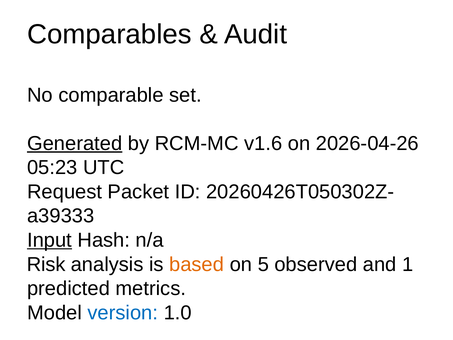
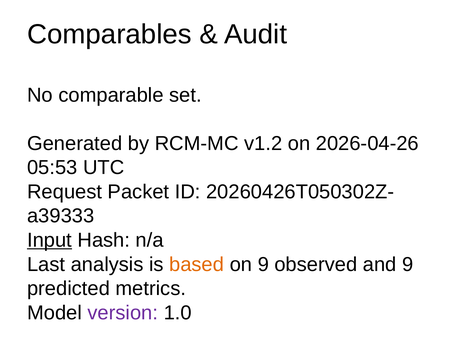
Generated underline: present -> none
v1.6: v1.6 -> v1.2
05:23: 05:23 -> 05:53
Risk: Risk -> Last
on 5: 5 -> 9
and 1: 1 -> 9
version colour: blue -> purple
